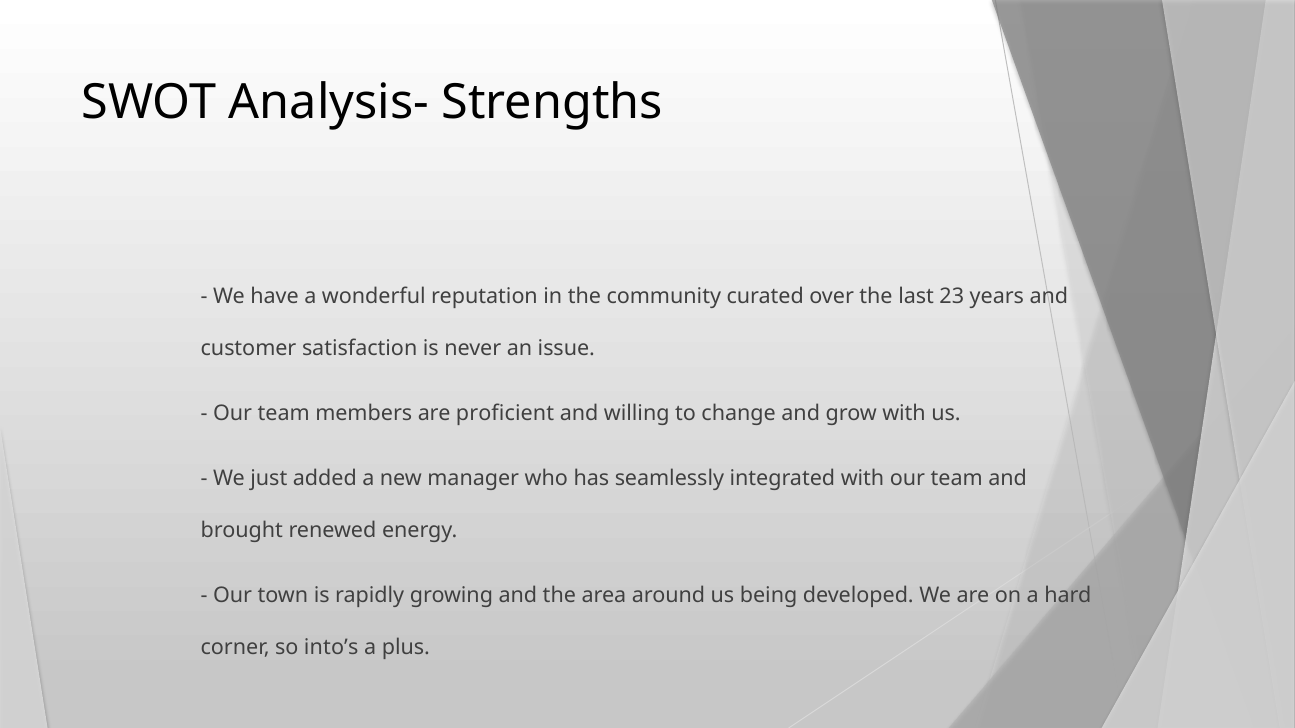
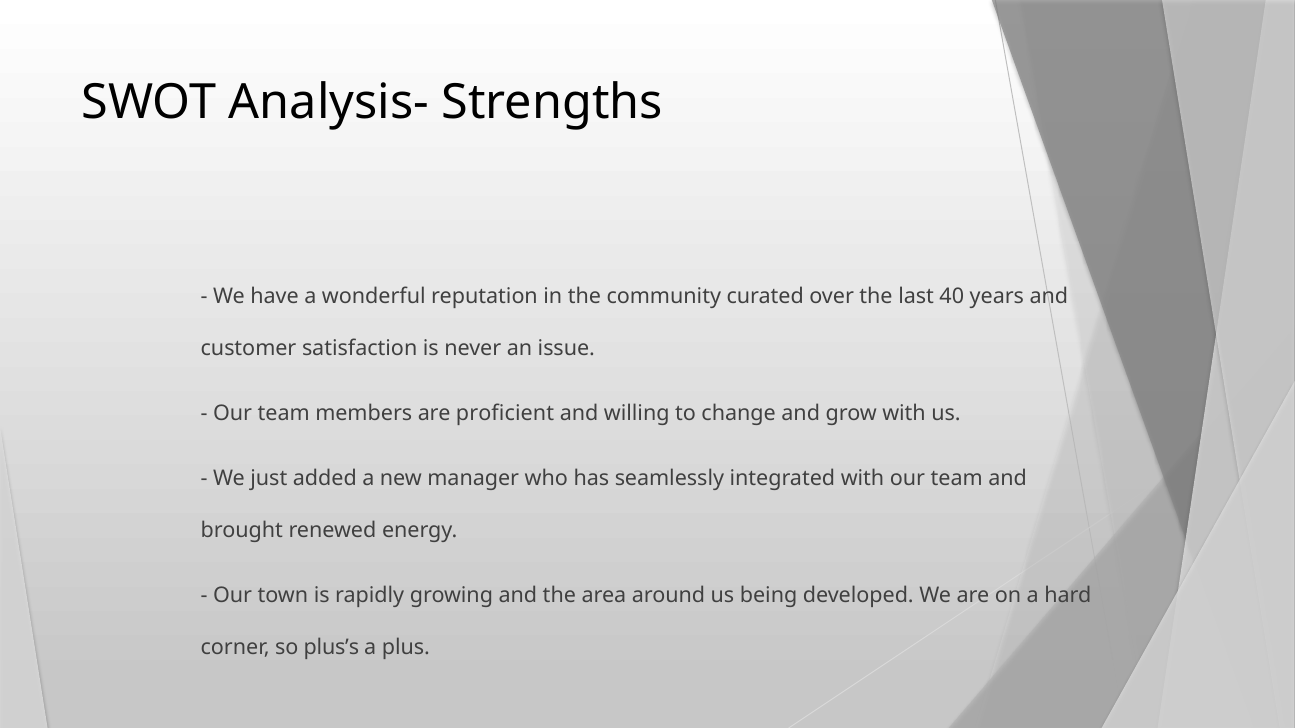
23: 23 -> 40
into’s: into’s -> plus’s
